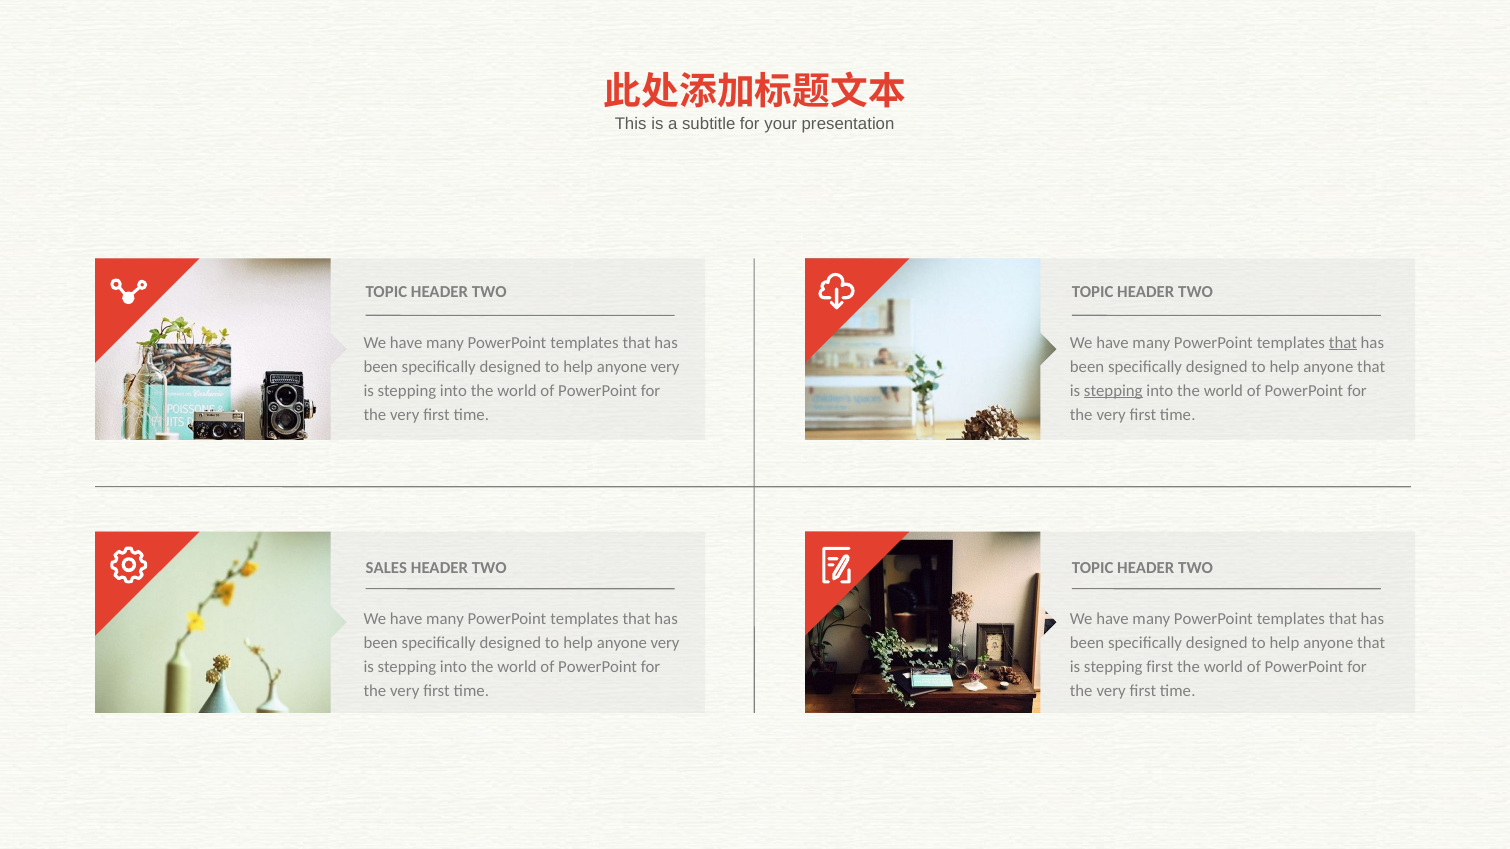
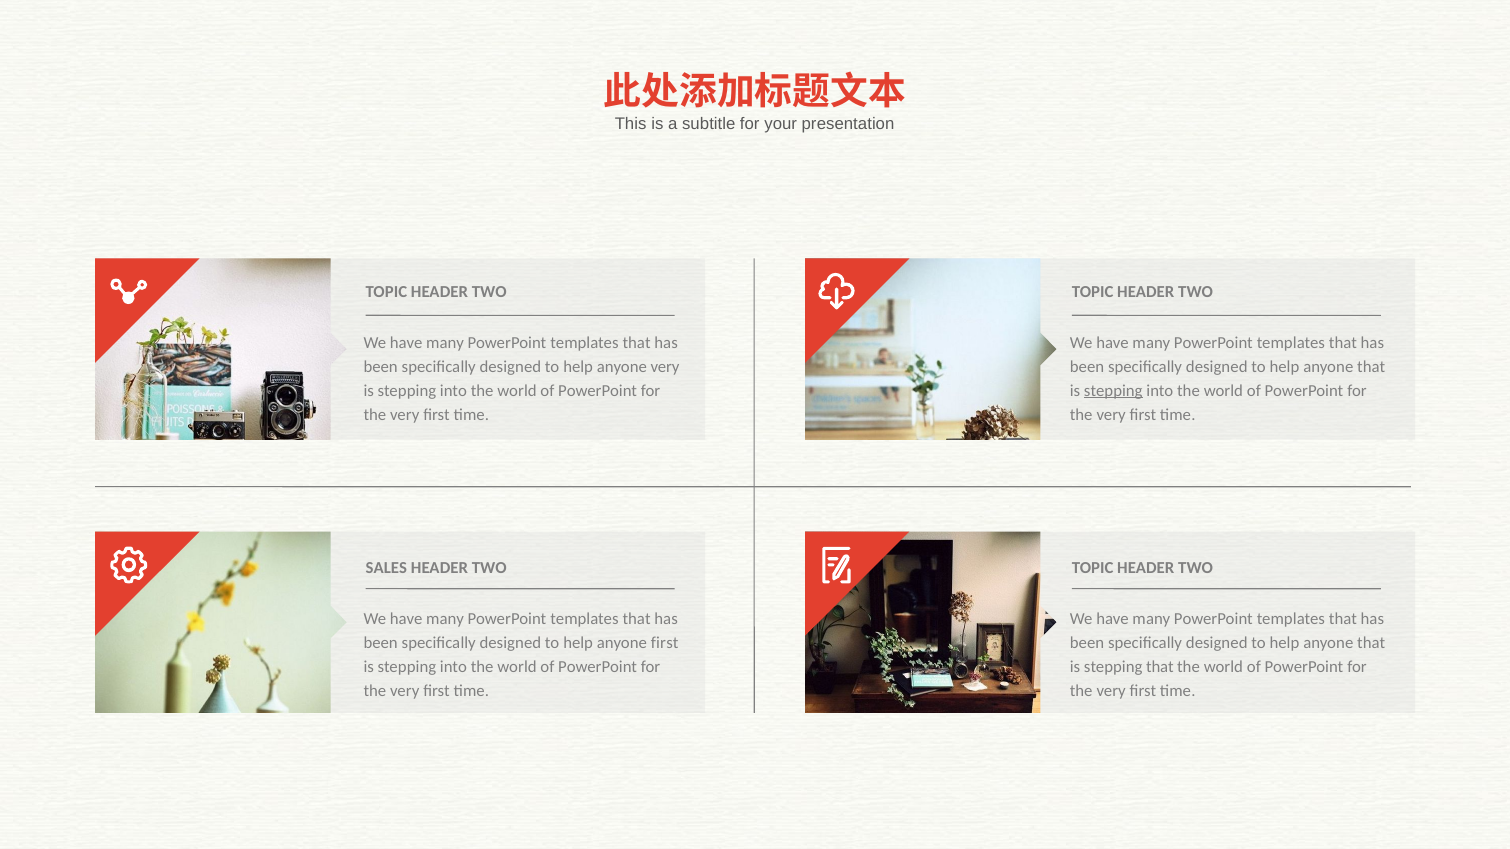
that at (1343, 343) underline: present -> none
very at (665, 643): very -> first
stepping first: first -> that
